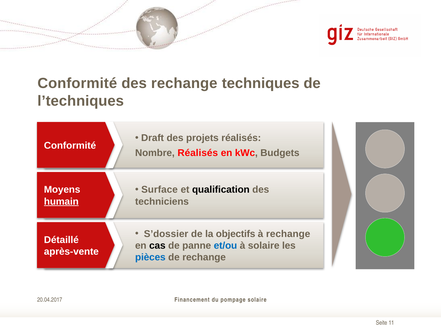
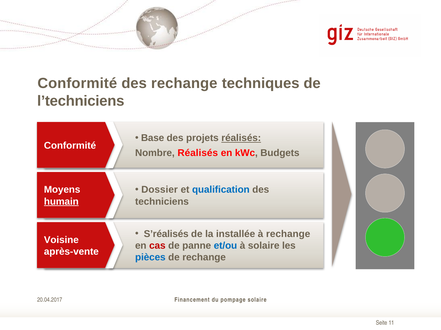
l’techniques: l’techniques -> l’techniciens
Draft: Draft -> Base
réalisés at (241, 138) underline: none -> present
Surface: Surface -> Dossier
qualification colour: black -> blue
S’dossier: S’dossier -> S’réalisés
objectifs: objectifs -> installée
Détaillé: Détaillé -> Voisine
cas colour: black -> red
